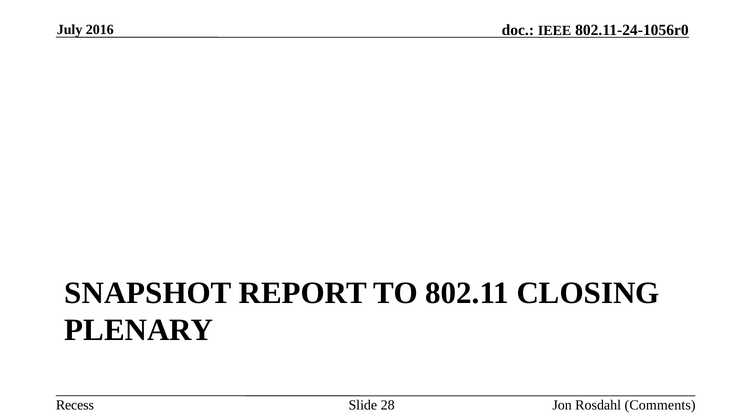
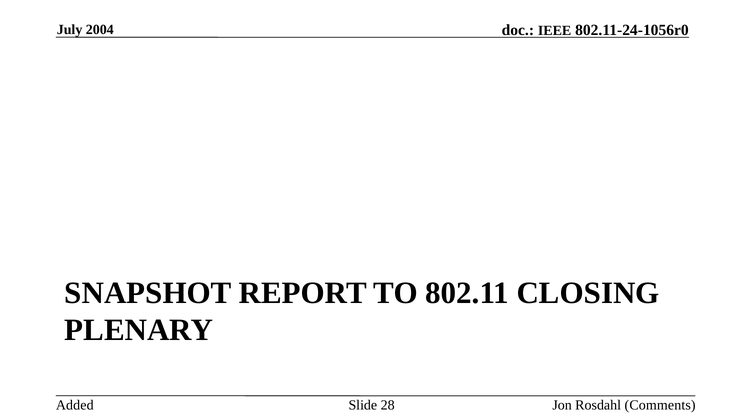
2016: 2016 -> 2004
Recess: Recess -> Added
